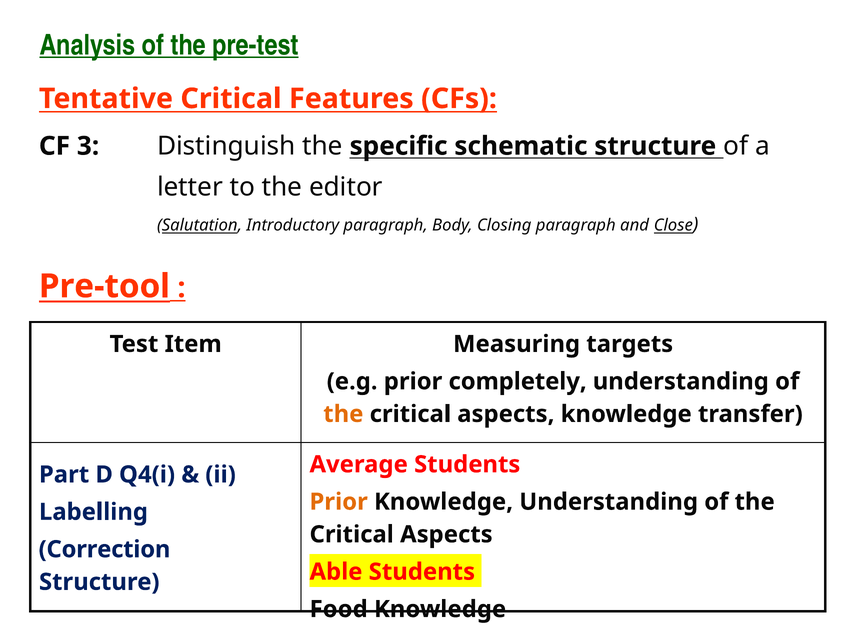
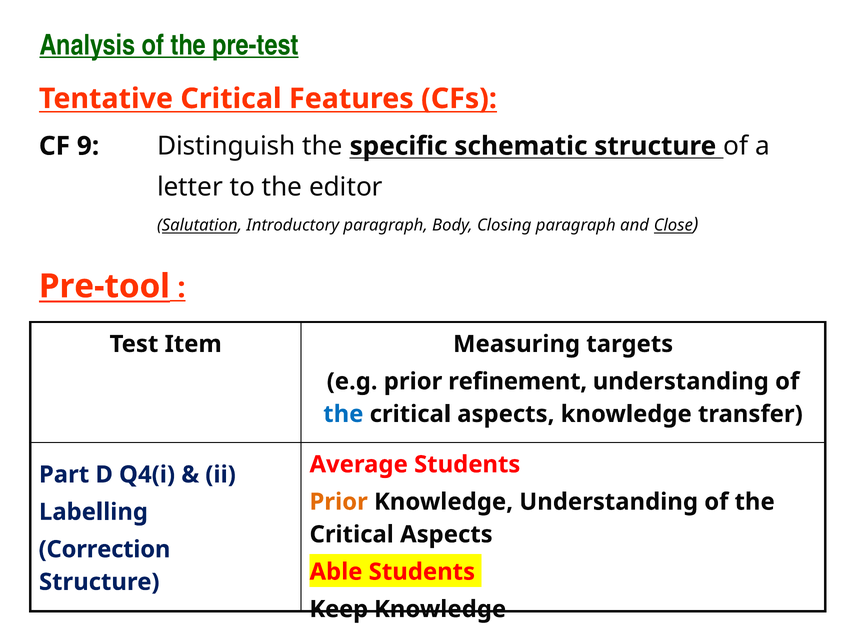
3: 3 -> 9
completely: completely -> refinement
the at (343, 414) colour: orange -> blue
Food: Food -> Keep
